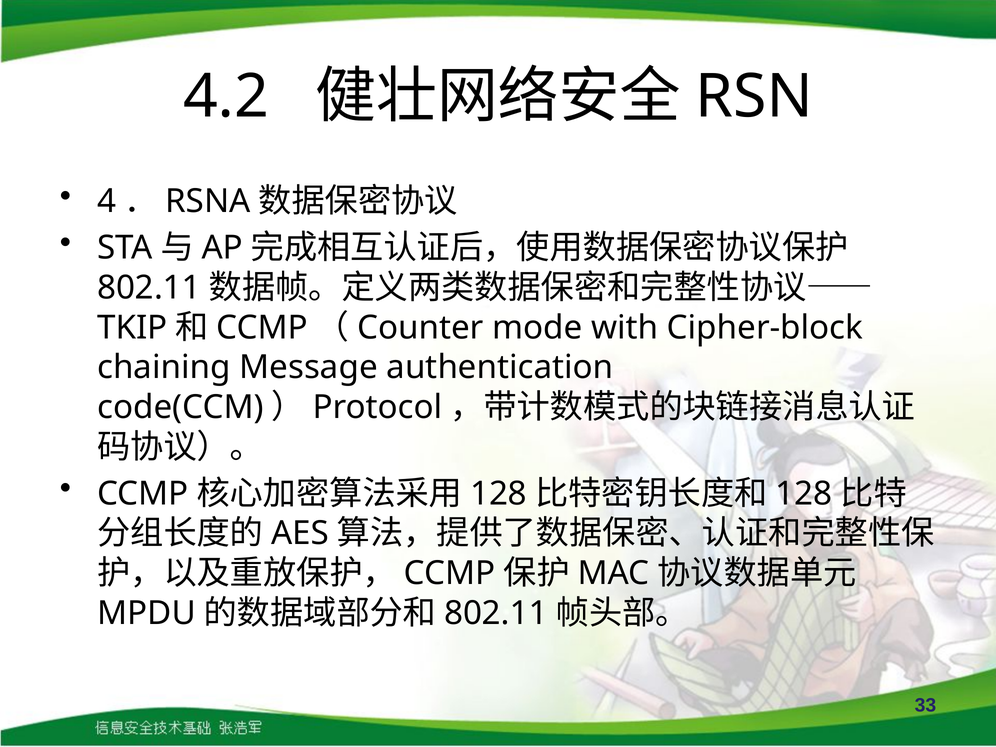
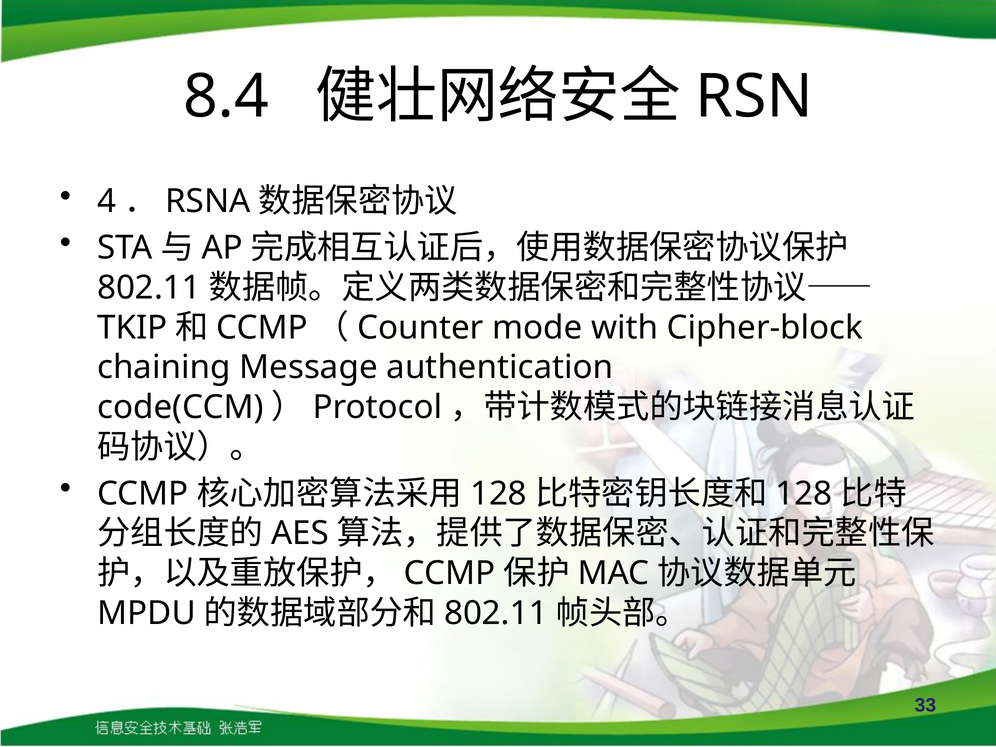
4.2: 4.2 -> 8.4
